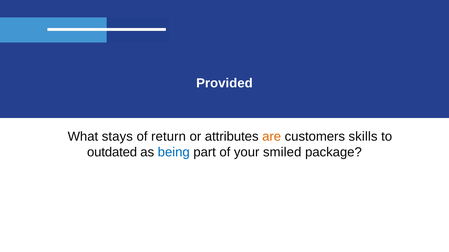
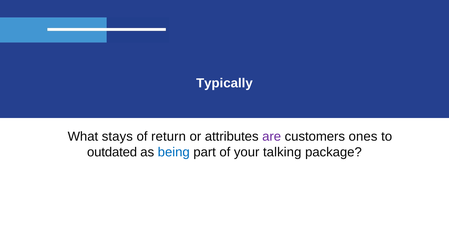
Provided: Provided -> Typically
are colour: orange -> purple
skills: skills -> ones
smiled: smiled -> talking
